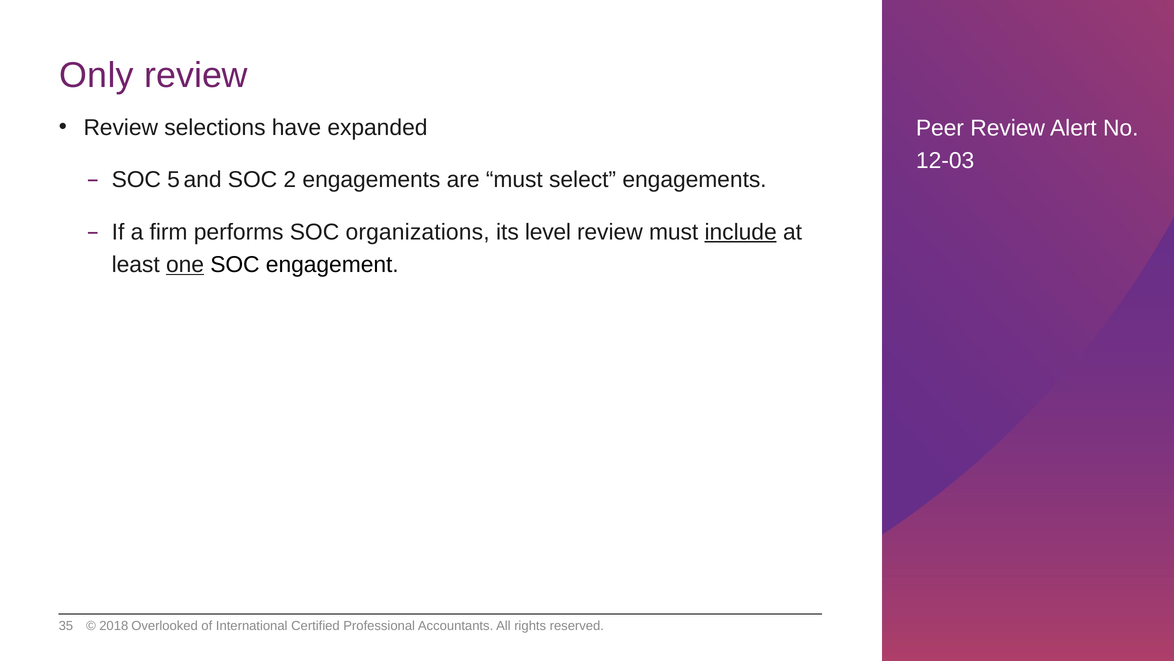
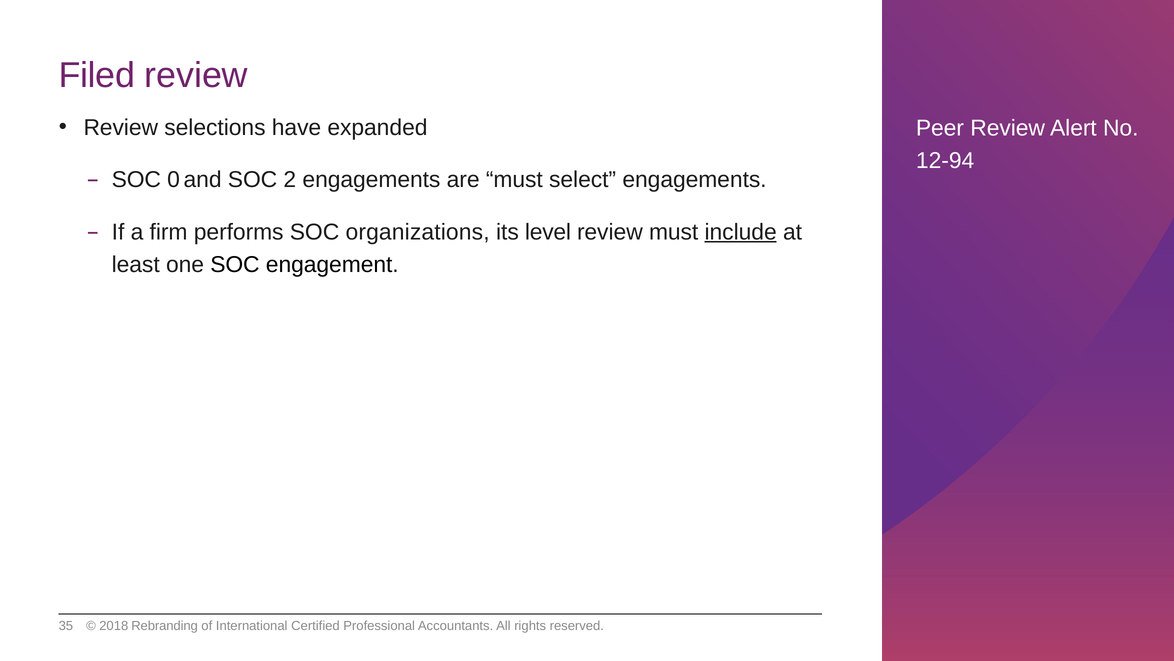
Only: Only -> Filed
12-03: 12-03 -> 12-94
5: 5 -> 0
one underline: present -> none
Overlooked: Overlooked -> Rebranding
